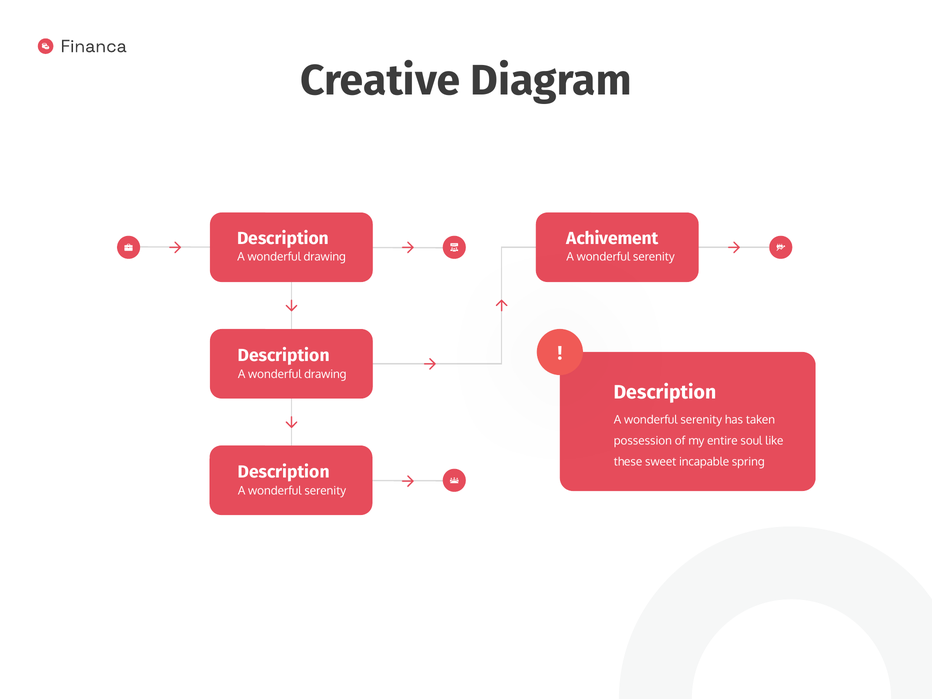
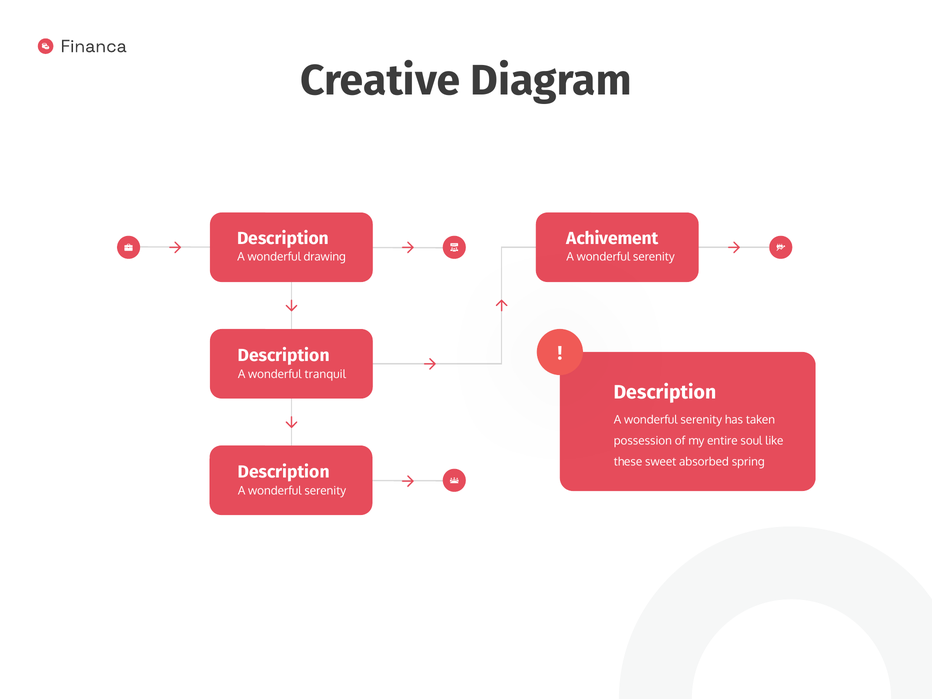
drawing at (325, 374): drawing -> tranquil
incapable: incapable -> absorbed
